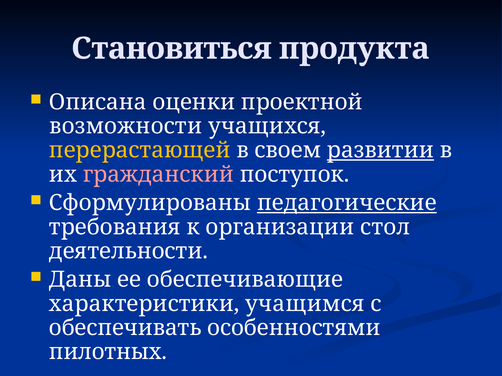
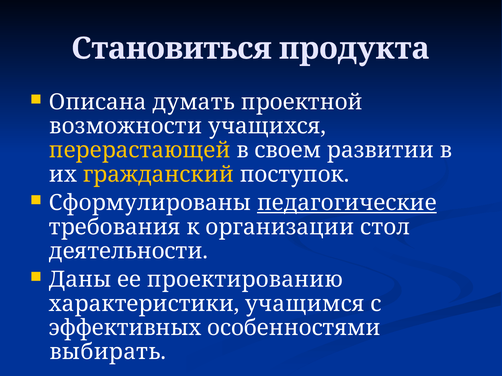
оценки: оценки -> думать
развитии underline: present -> none
гражданский colour: pink -> yellow
обеспечивающие: обеспечивающие -> проектированию
обеспечивать: обеспечивать -> эффективных
пилотных: пилотных -> выбирать
